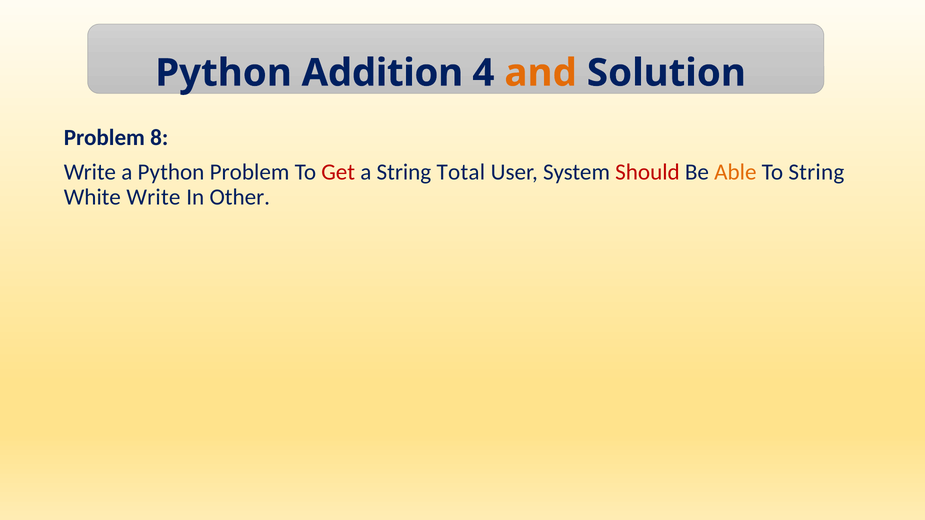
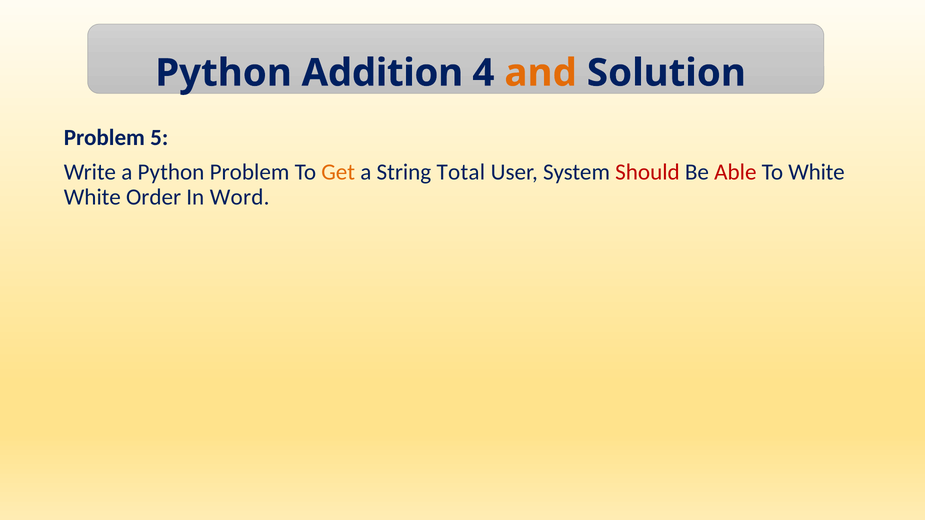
8: 8 -> 5
Get colour: red -> orange
Able colour: orange -> red
To String: String -> White
White Write: Write -> Order
Other: Other -> Word
